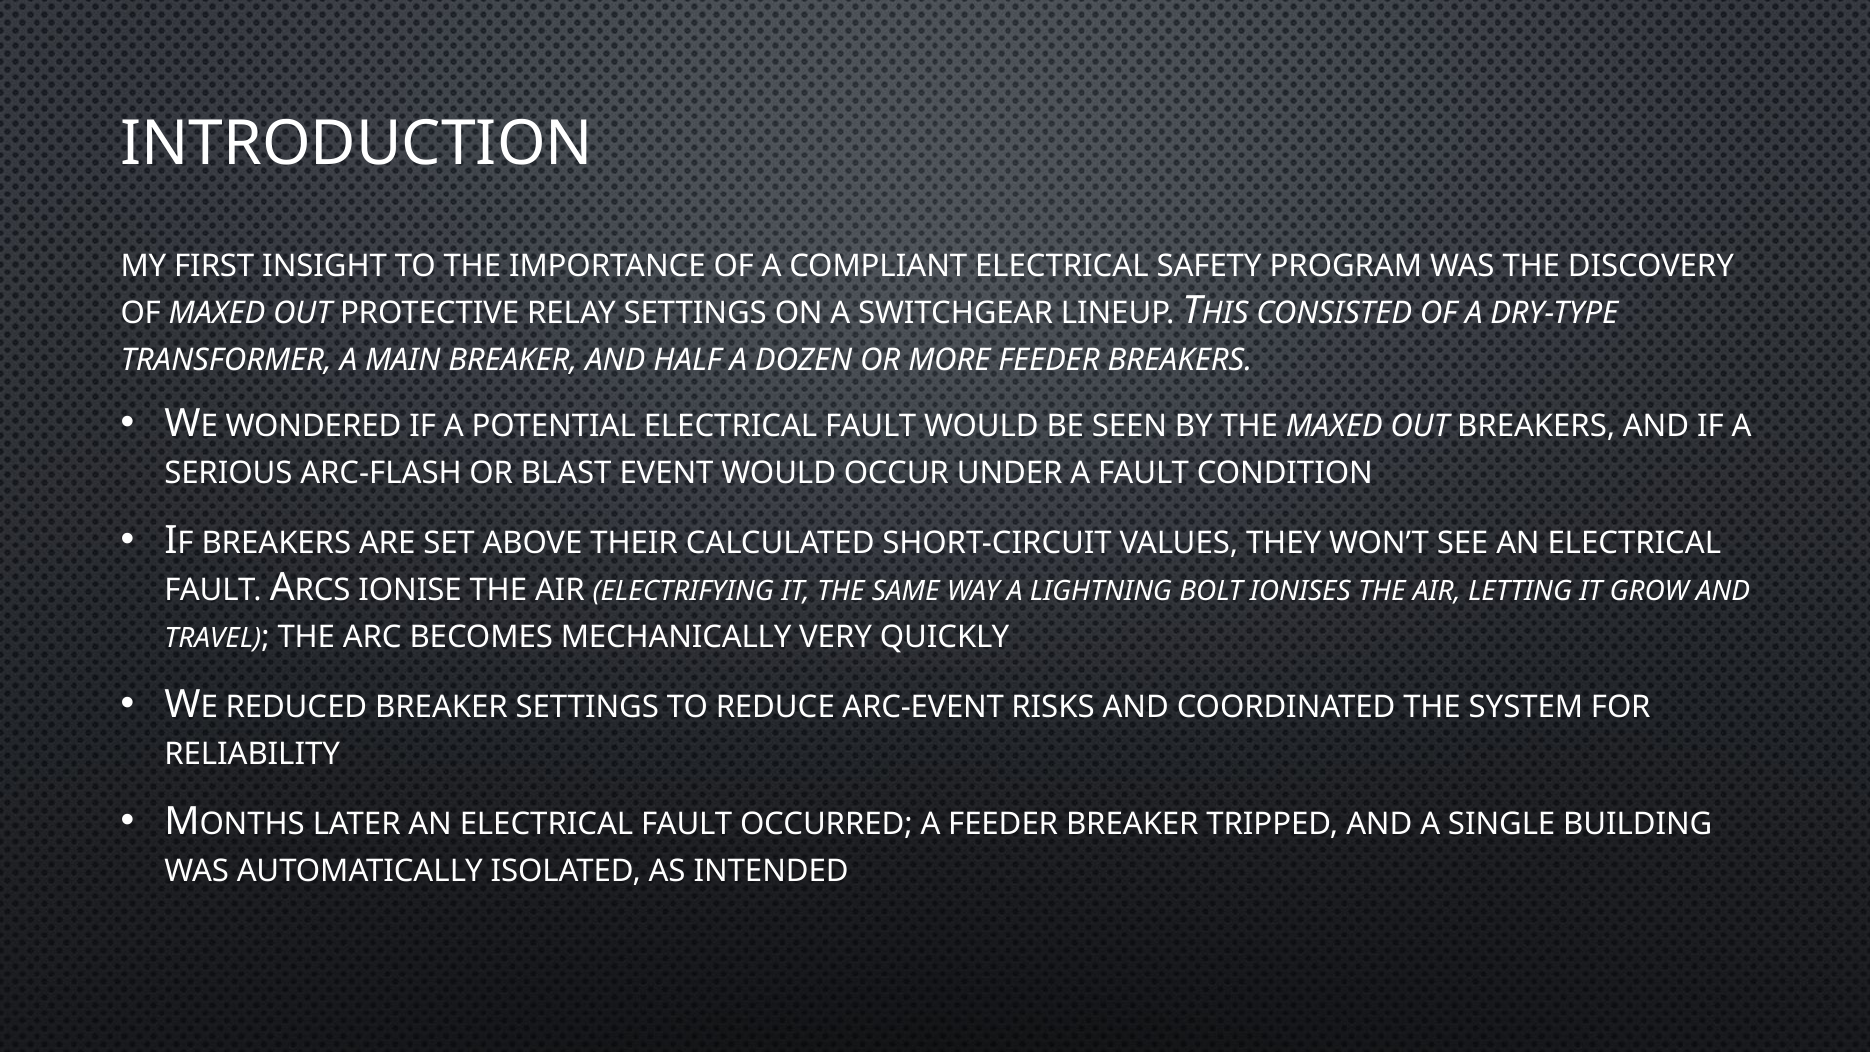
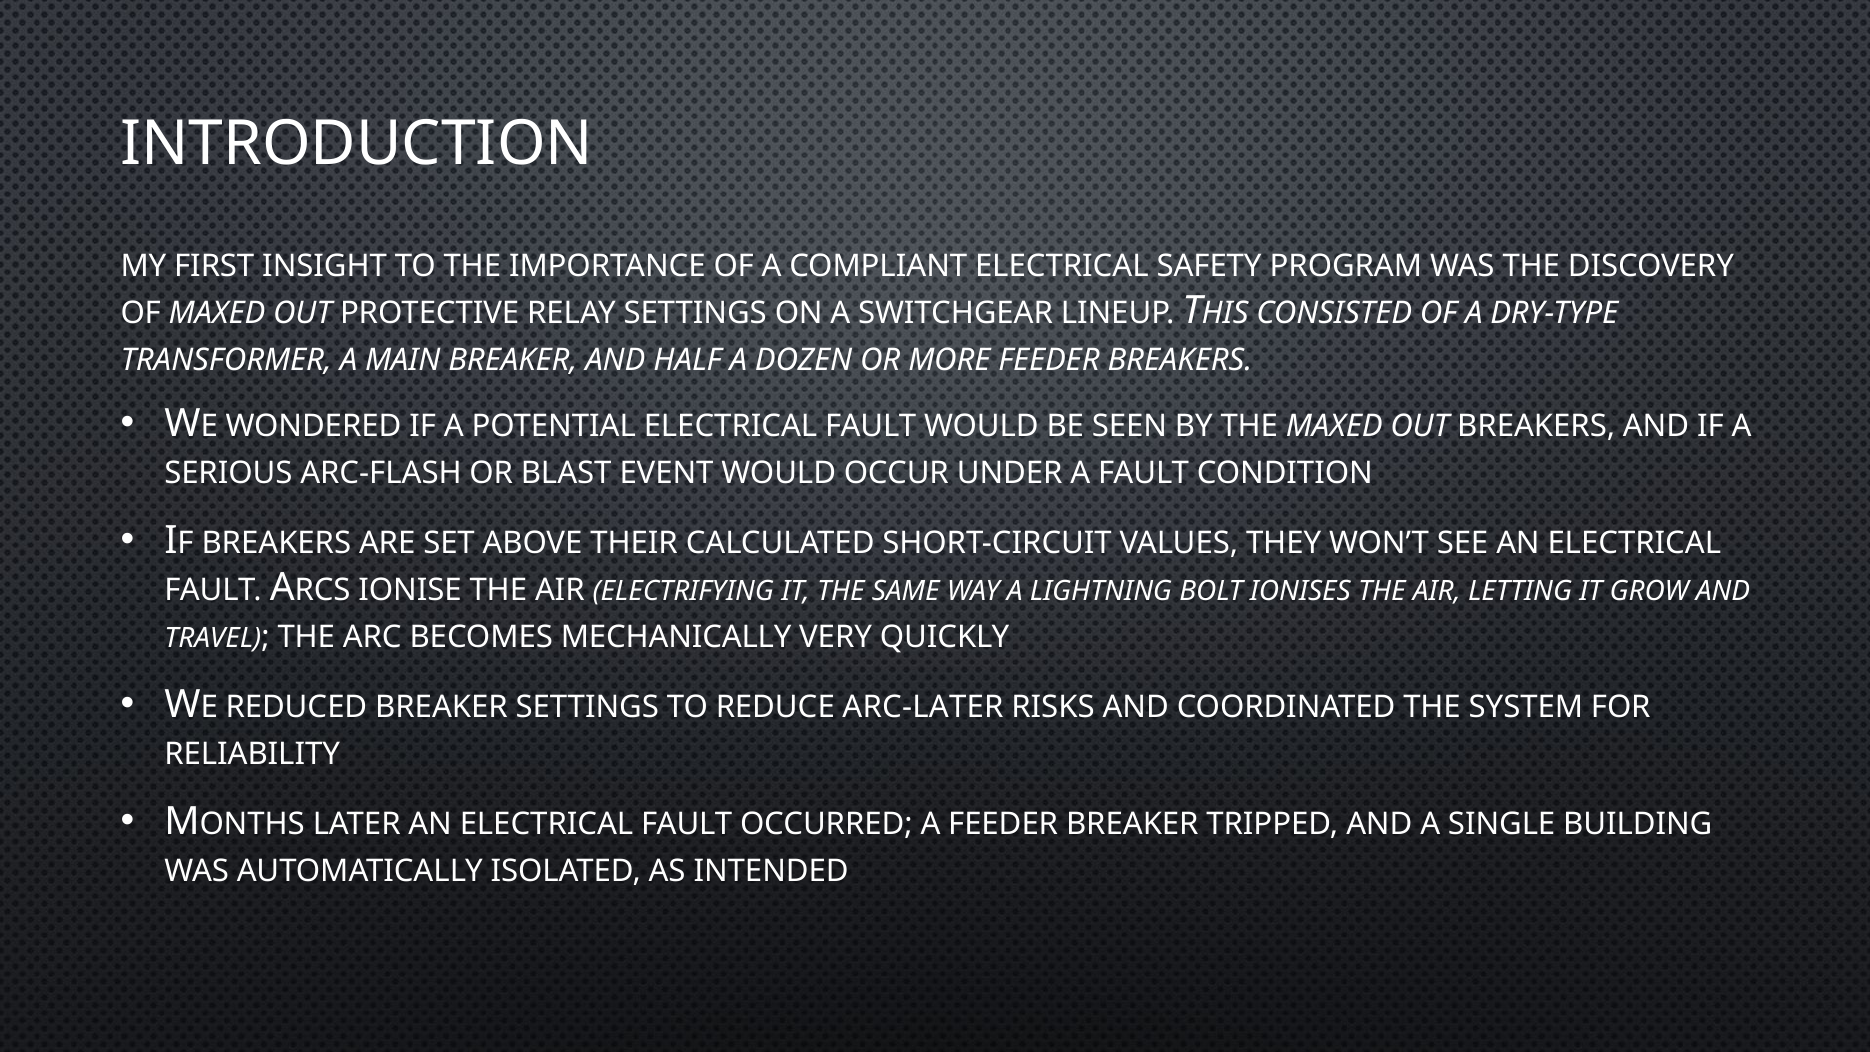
ARC-EVENT: ARC-EVENT -> ARC-LATER
